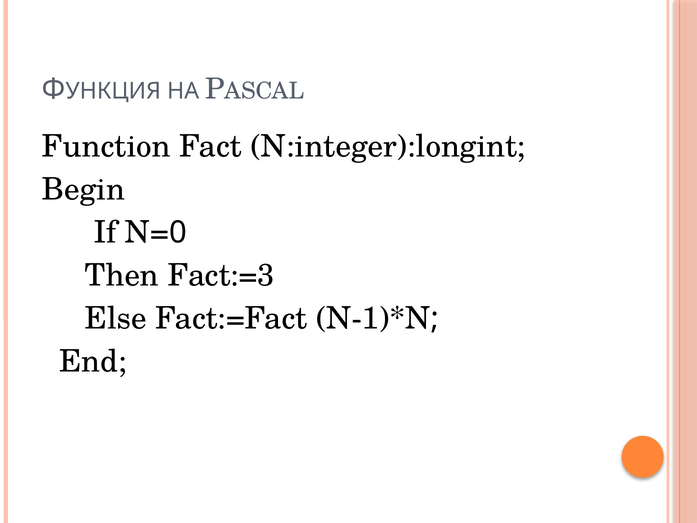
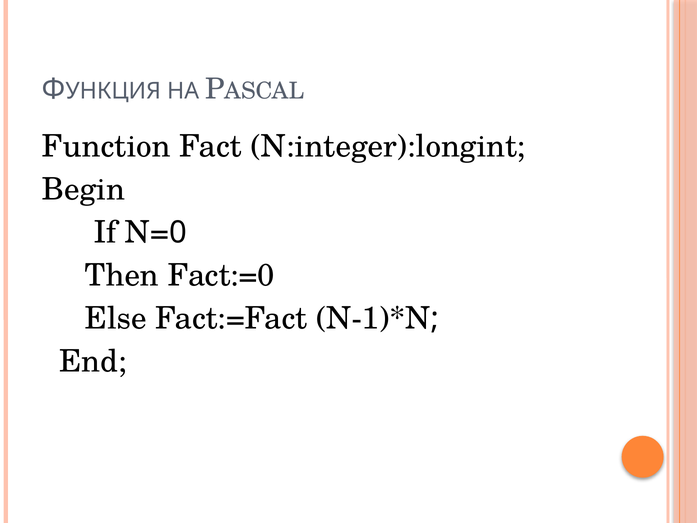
Fact:=3: Fact:=3 -> Fact:=0
